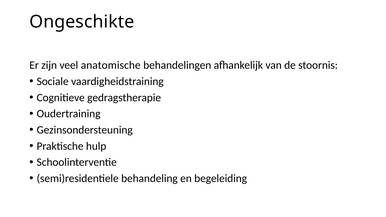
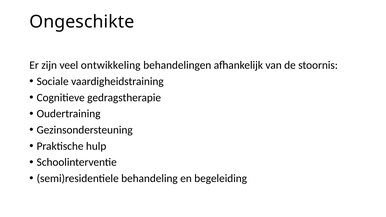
anatomische: anatomische -> ontwikkeling
